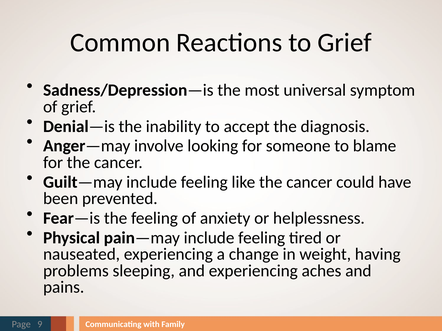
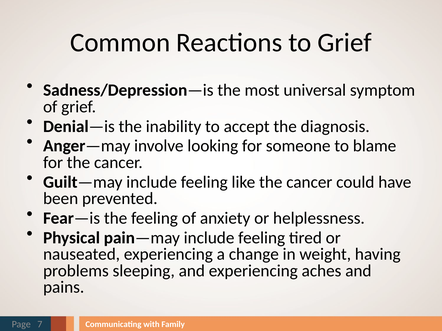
9: 9 -> 7
